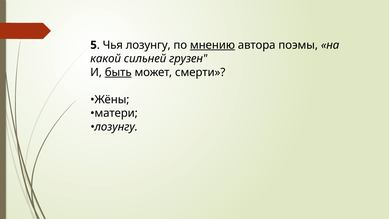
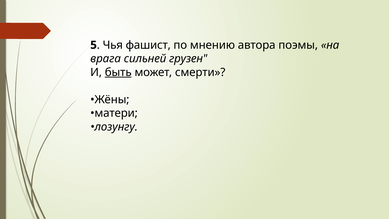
Чья лозунгу: лозунгу -> фашист
мнению underline: present -> none
какой: какой -> врага
